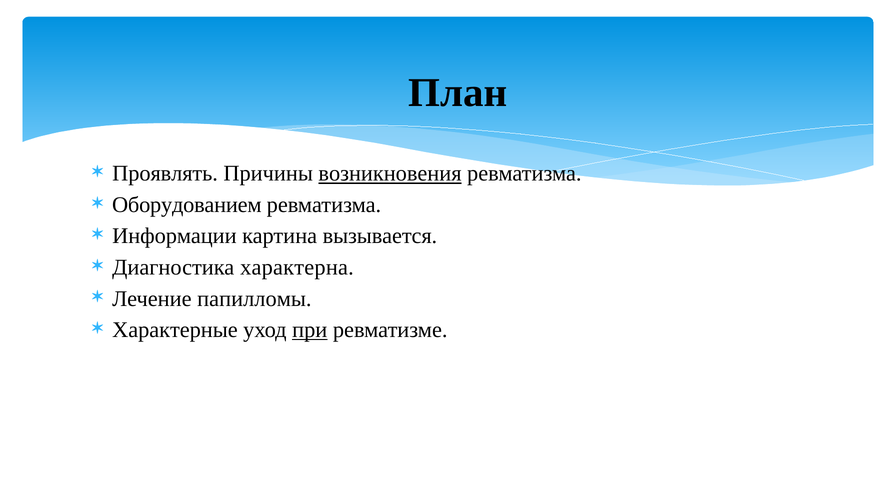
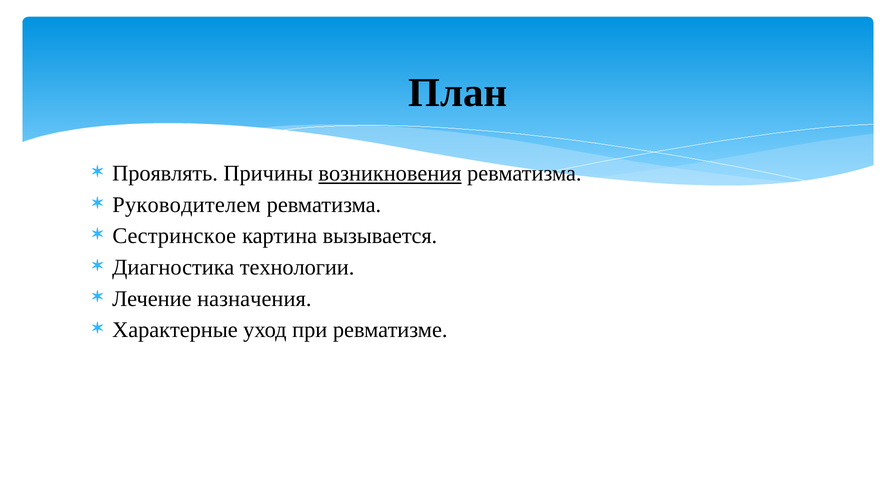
Оборудованием: Оборудованием -> Руководителем
Информации: Информации -> Сестринское
характерна: характерна -> технологии
папилломы: папилломы -> назначения
при underline: present -> none
